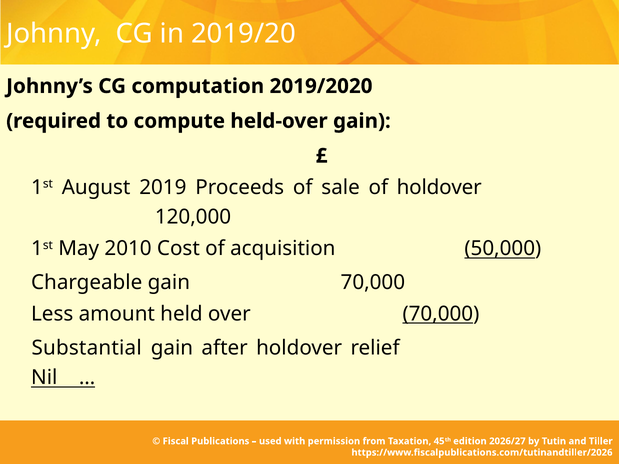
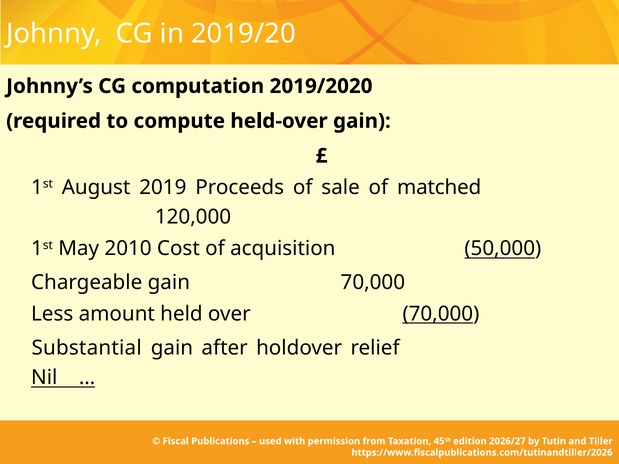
of holdover: holdover -> matched
